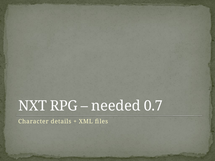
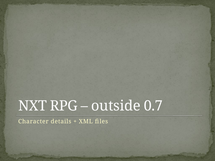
needed: needed -> outside
